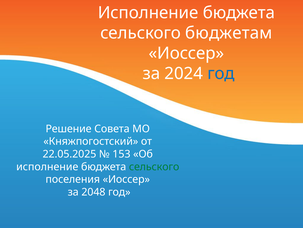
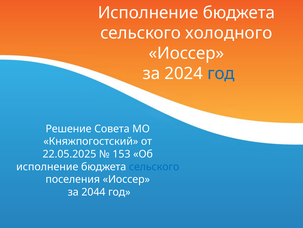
бюджетам: бюджетам -> холодного
сельского at (154, 166) colour: green -> blue
2048: 2048 -> 2044
